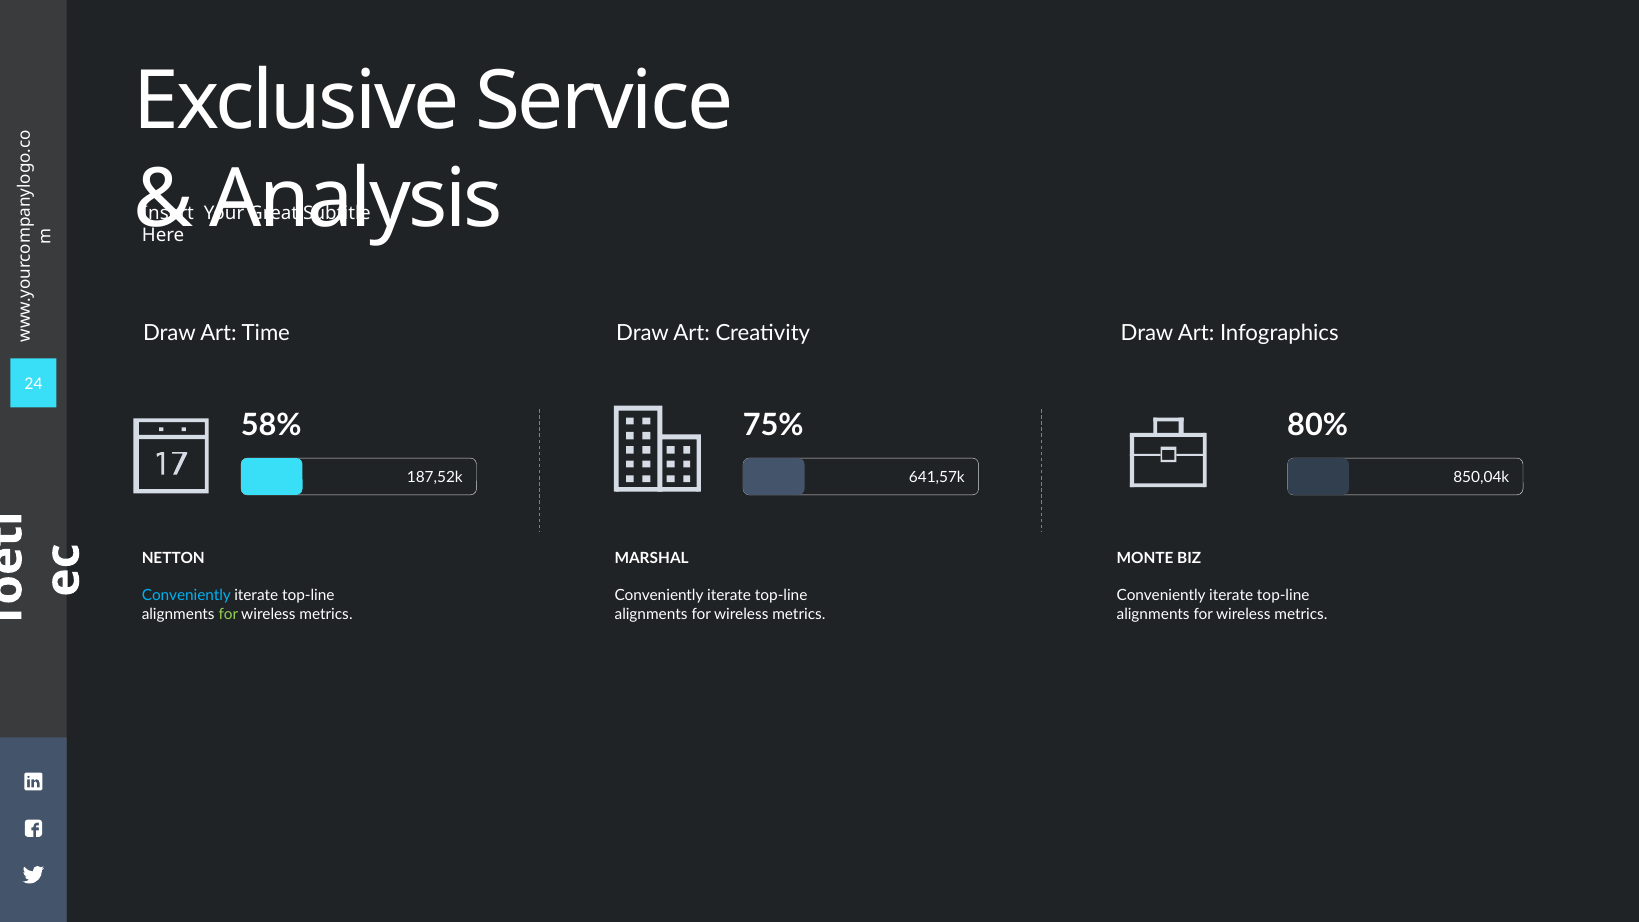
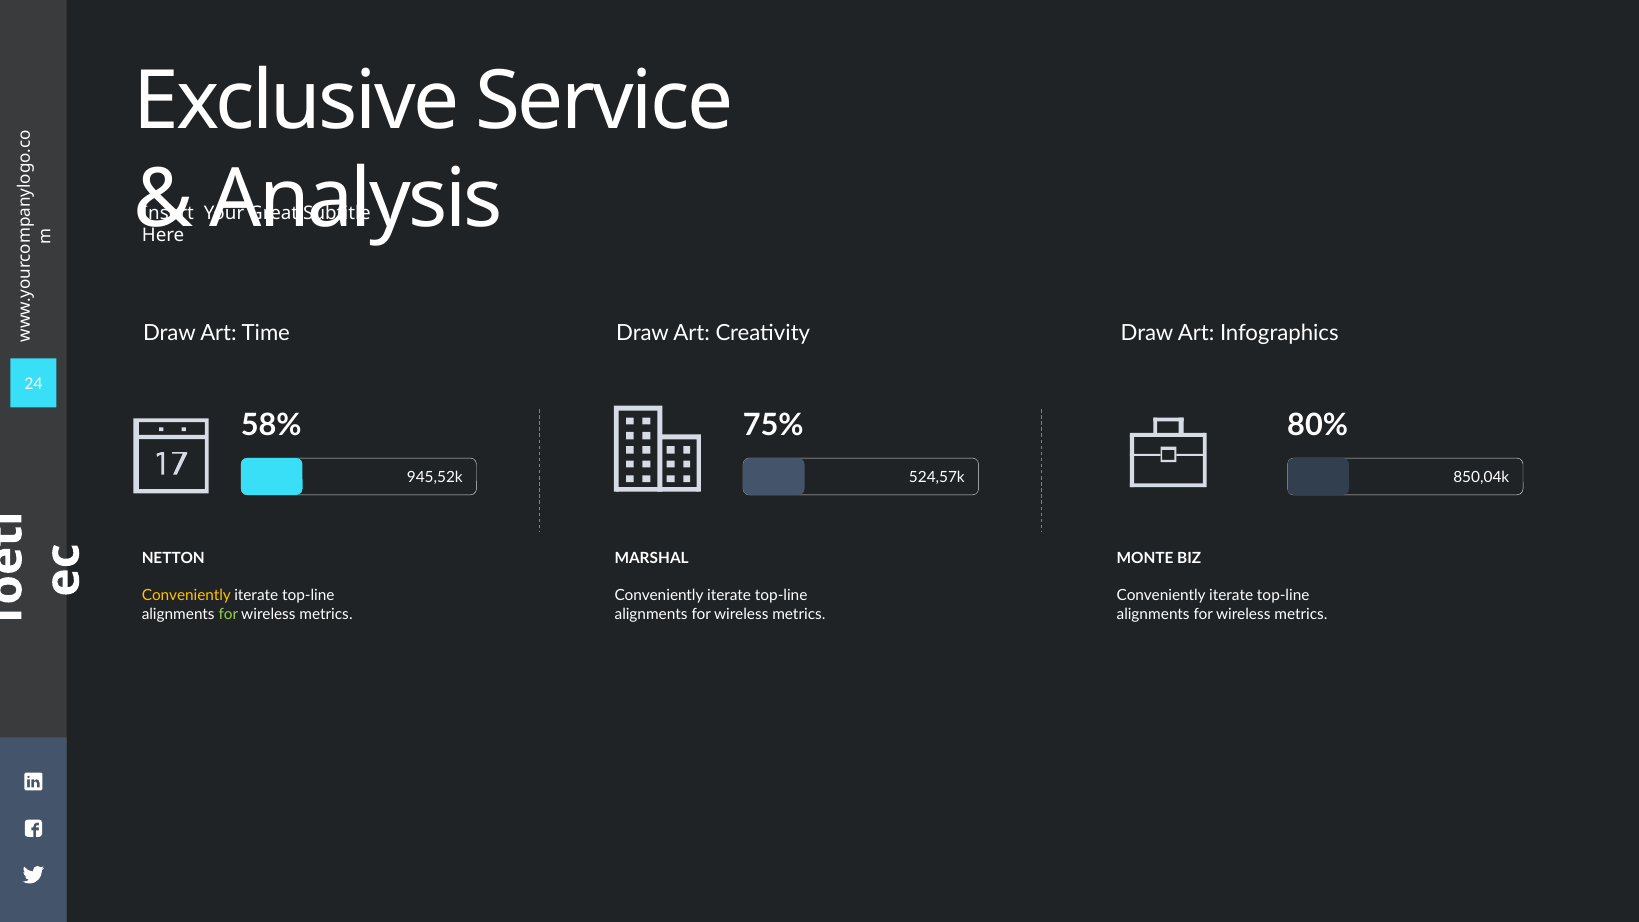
187,52k: 187,52k -> 945,52k
641,57k: 641,57k -> 524,57k
Conveniently at (186, 596) colour: light blue -> yellow
